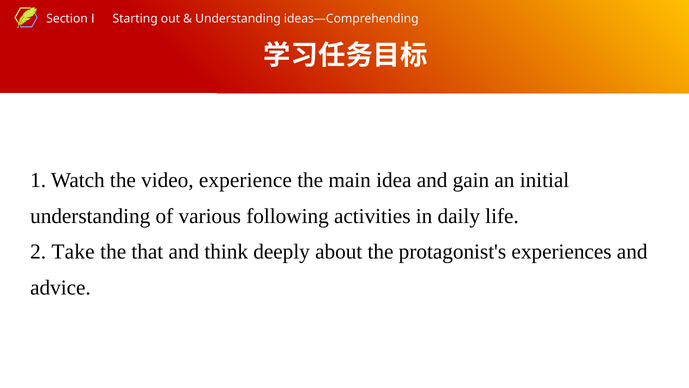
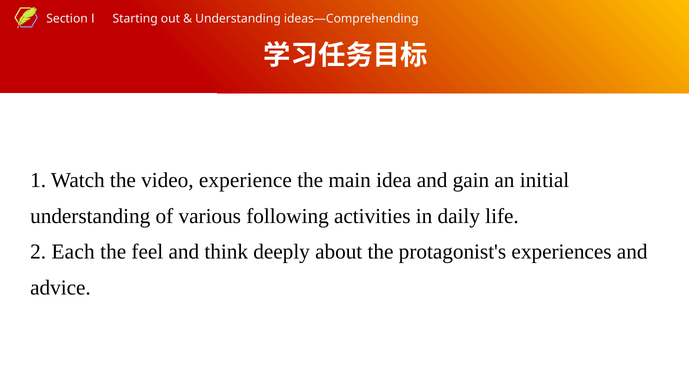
Take: Take -> Each
that: that -> feel
